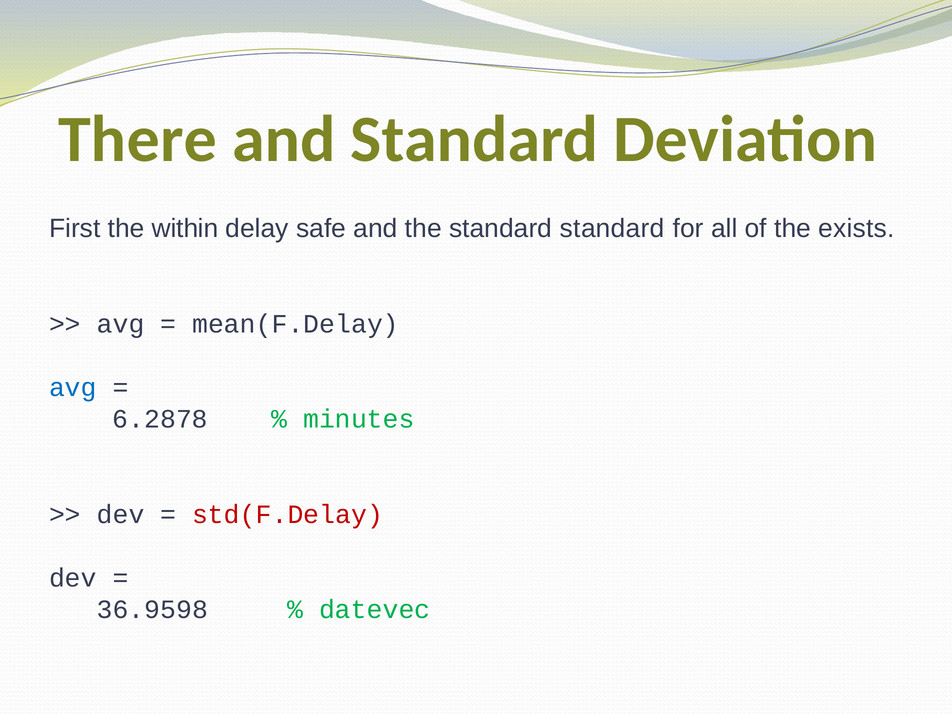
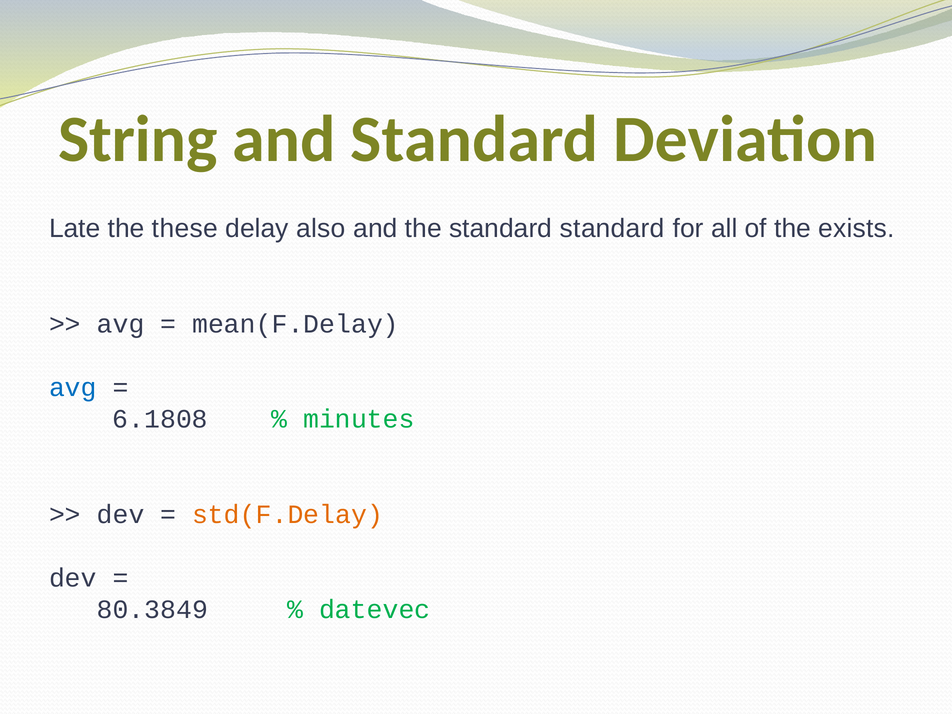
There: There -> String
First: First -> Late
within: within -> these
safe: safe -> also
6.2878: 6.2878 -> 6.1808
std(F.Delay colour: red -> orange
36.9598: 36.9598 -> 80.3849
